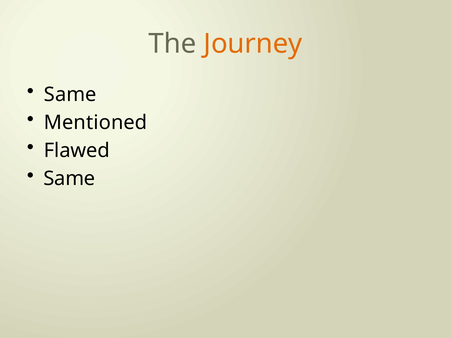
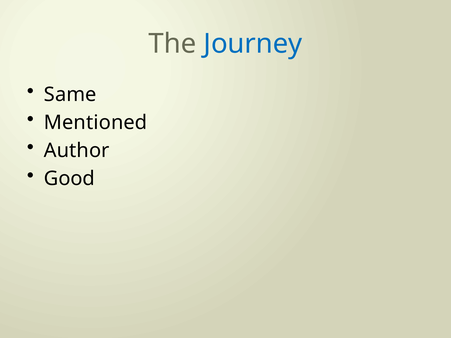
Journey colour: orange -> blue
Flawed: Flawed -> Author
Same at (69, 179): Same -> Good
